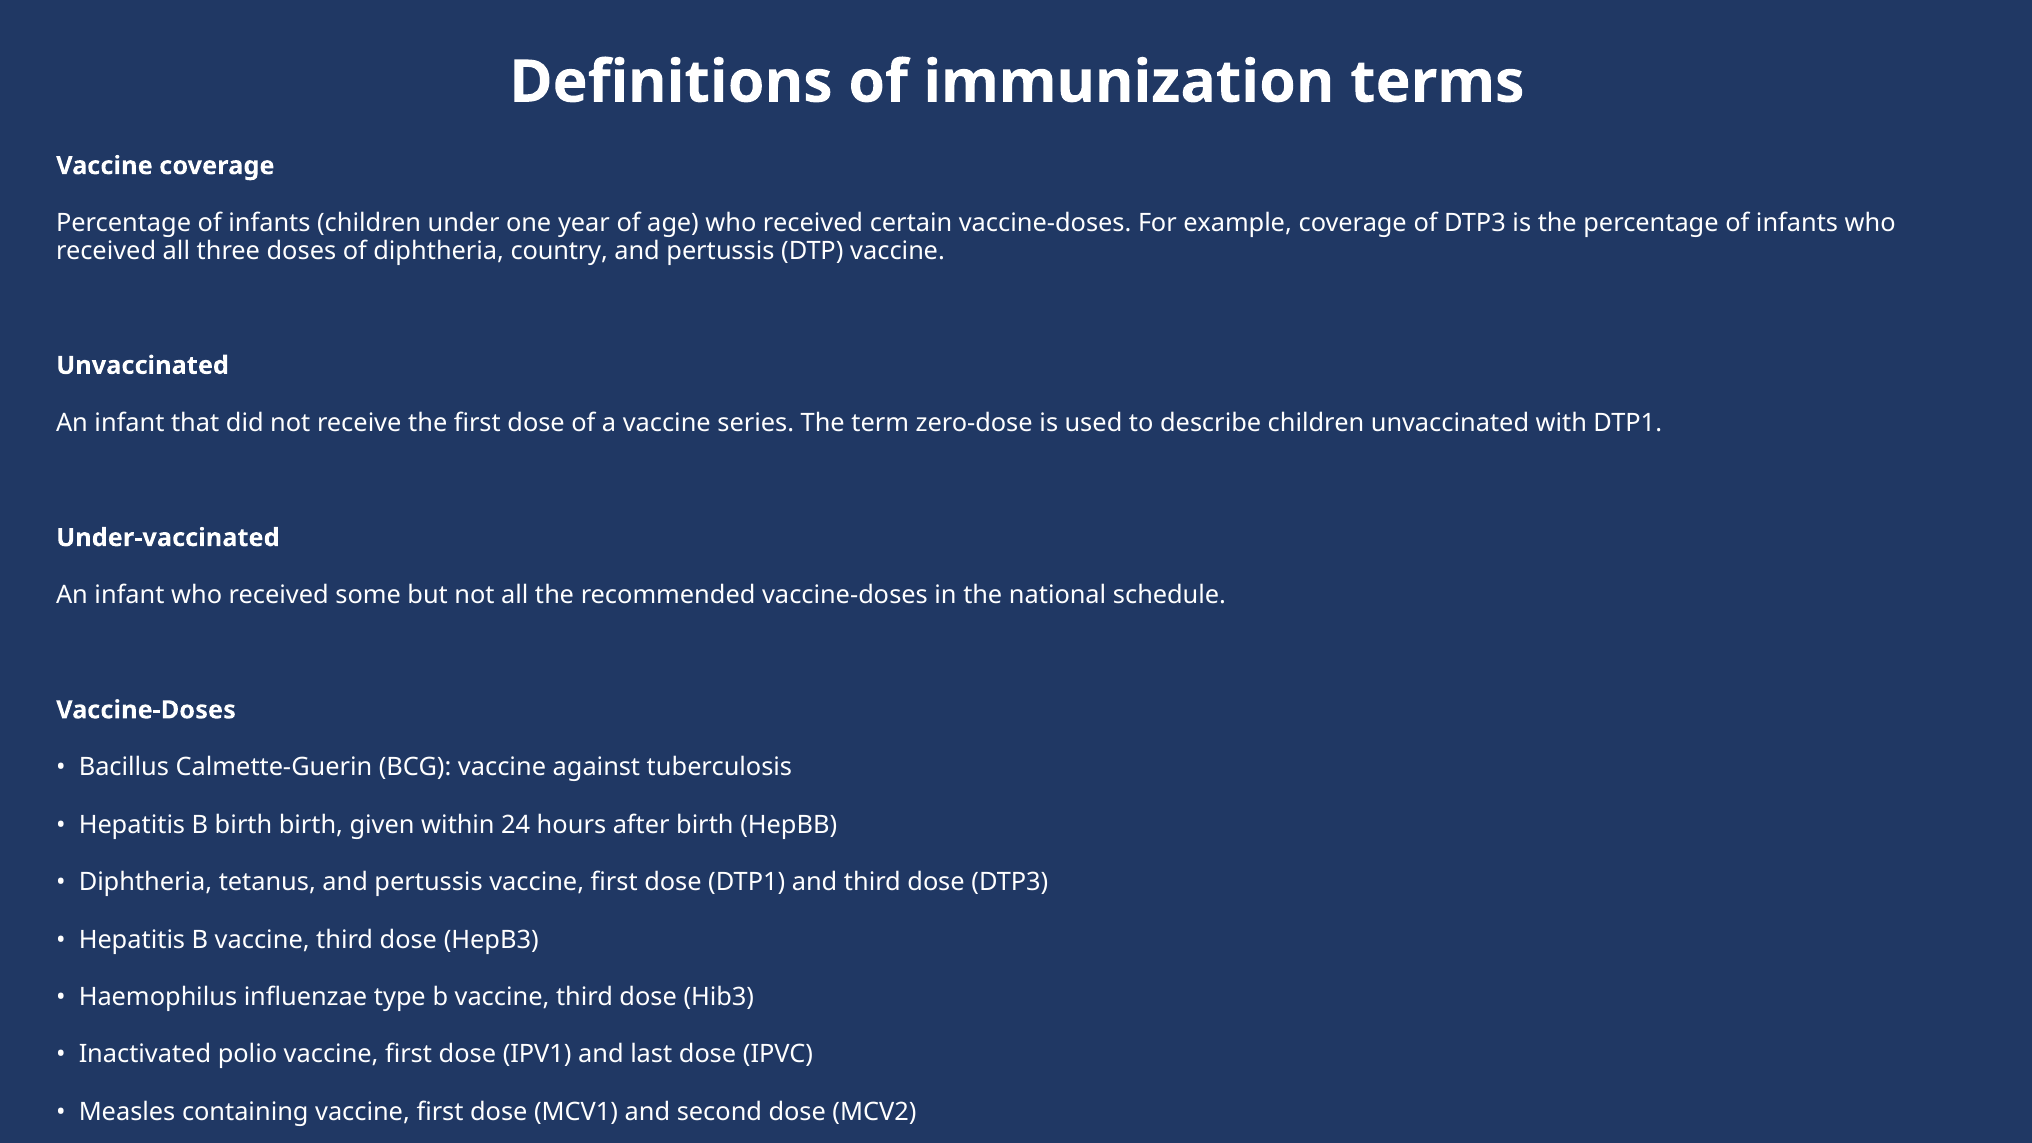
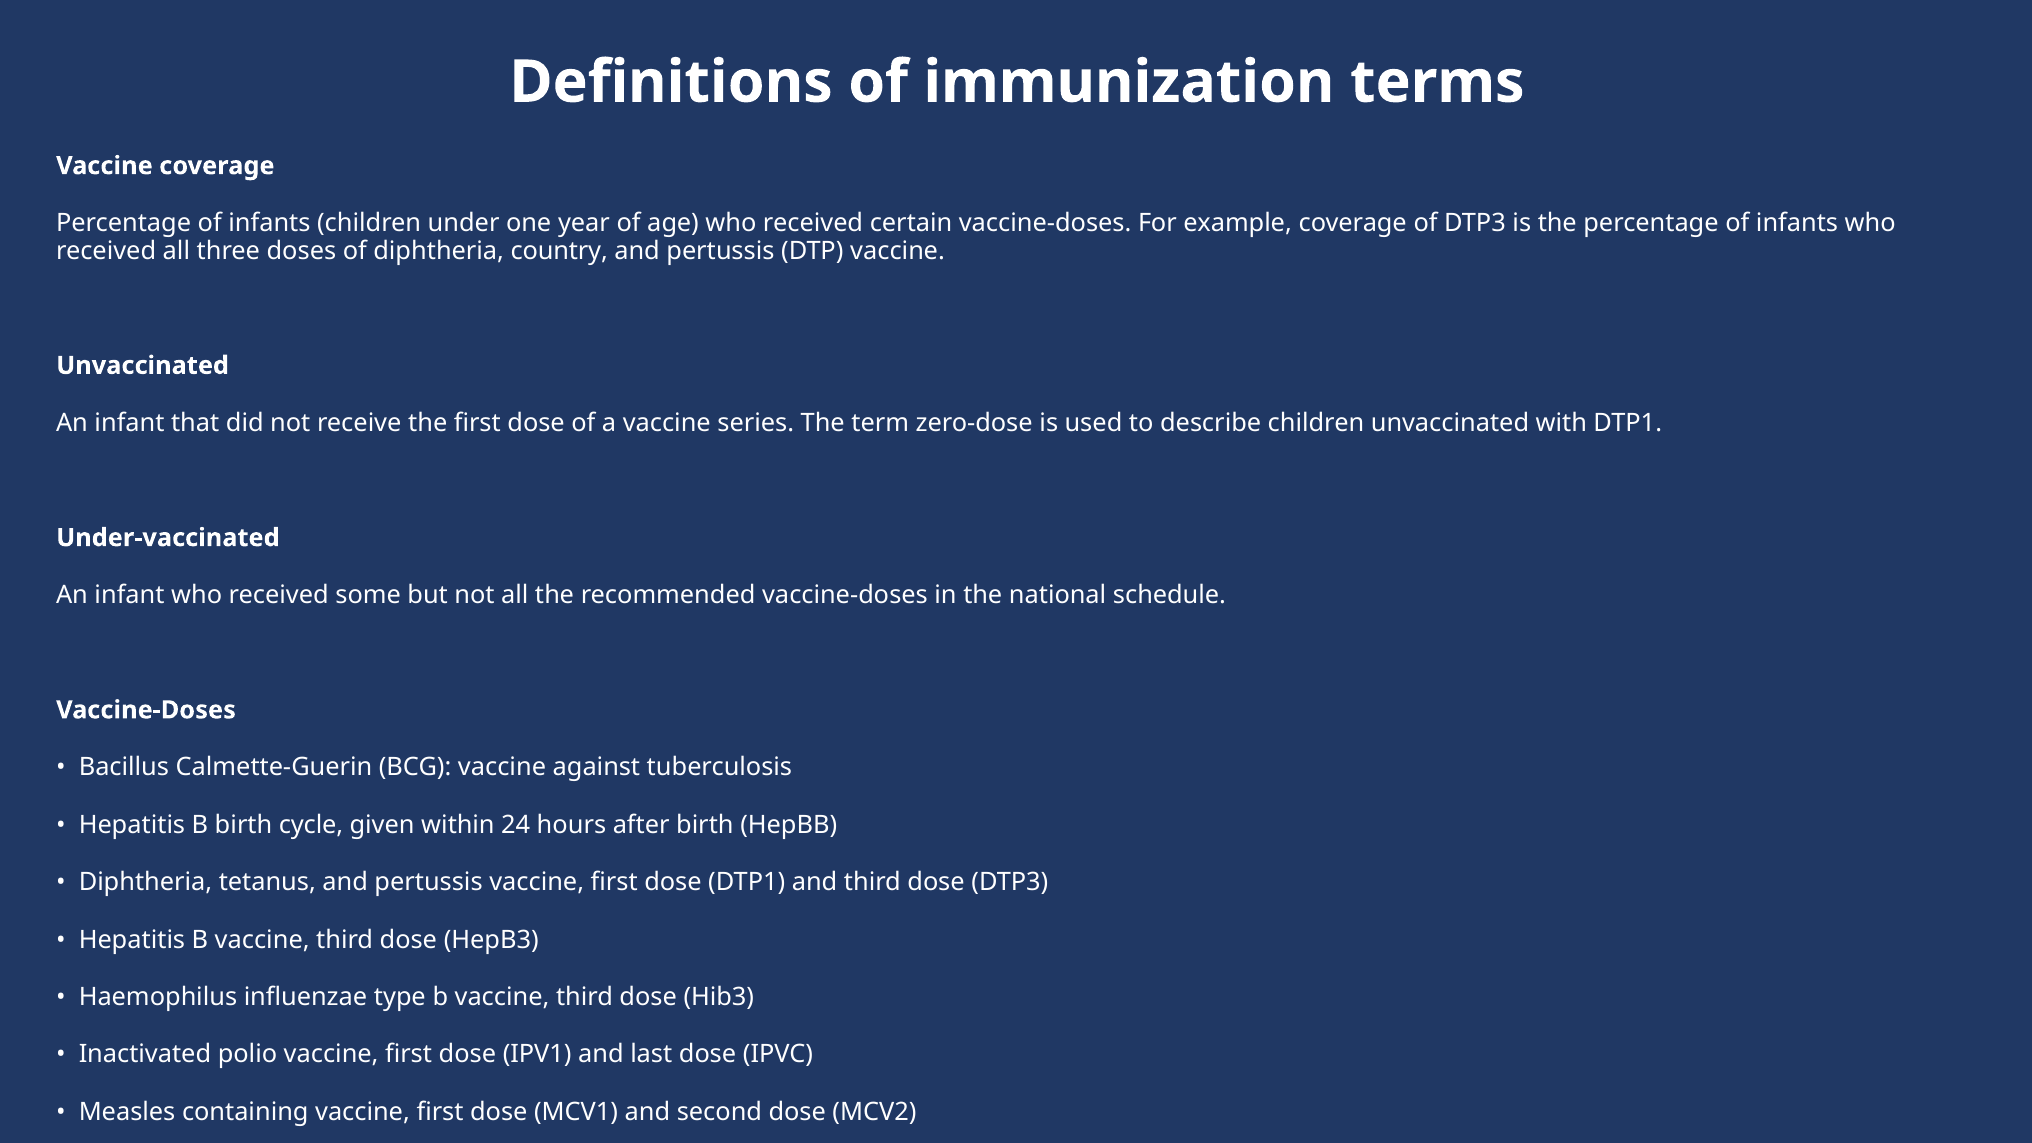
birth birth: birth -> cycle
